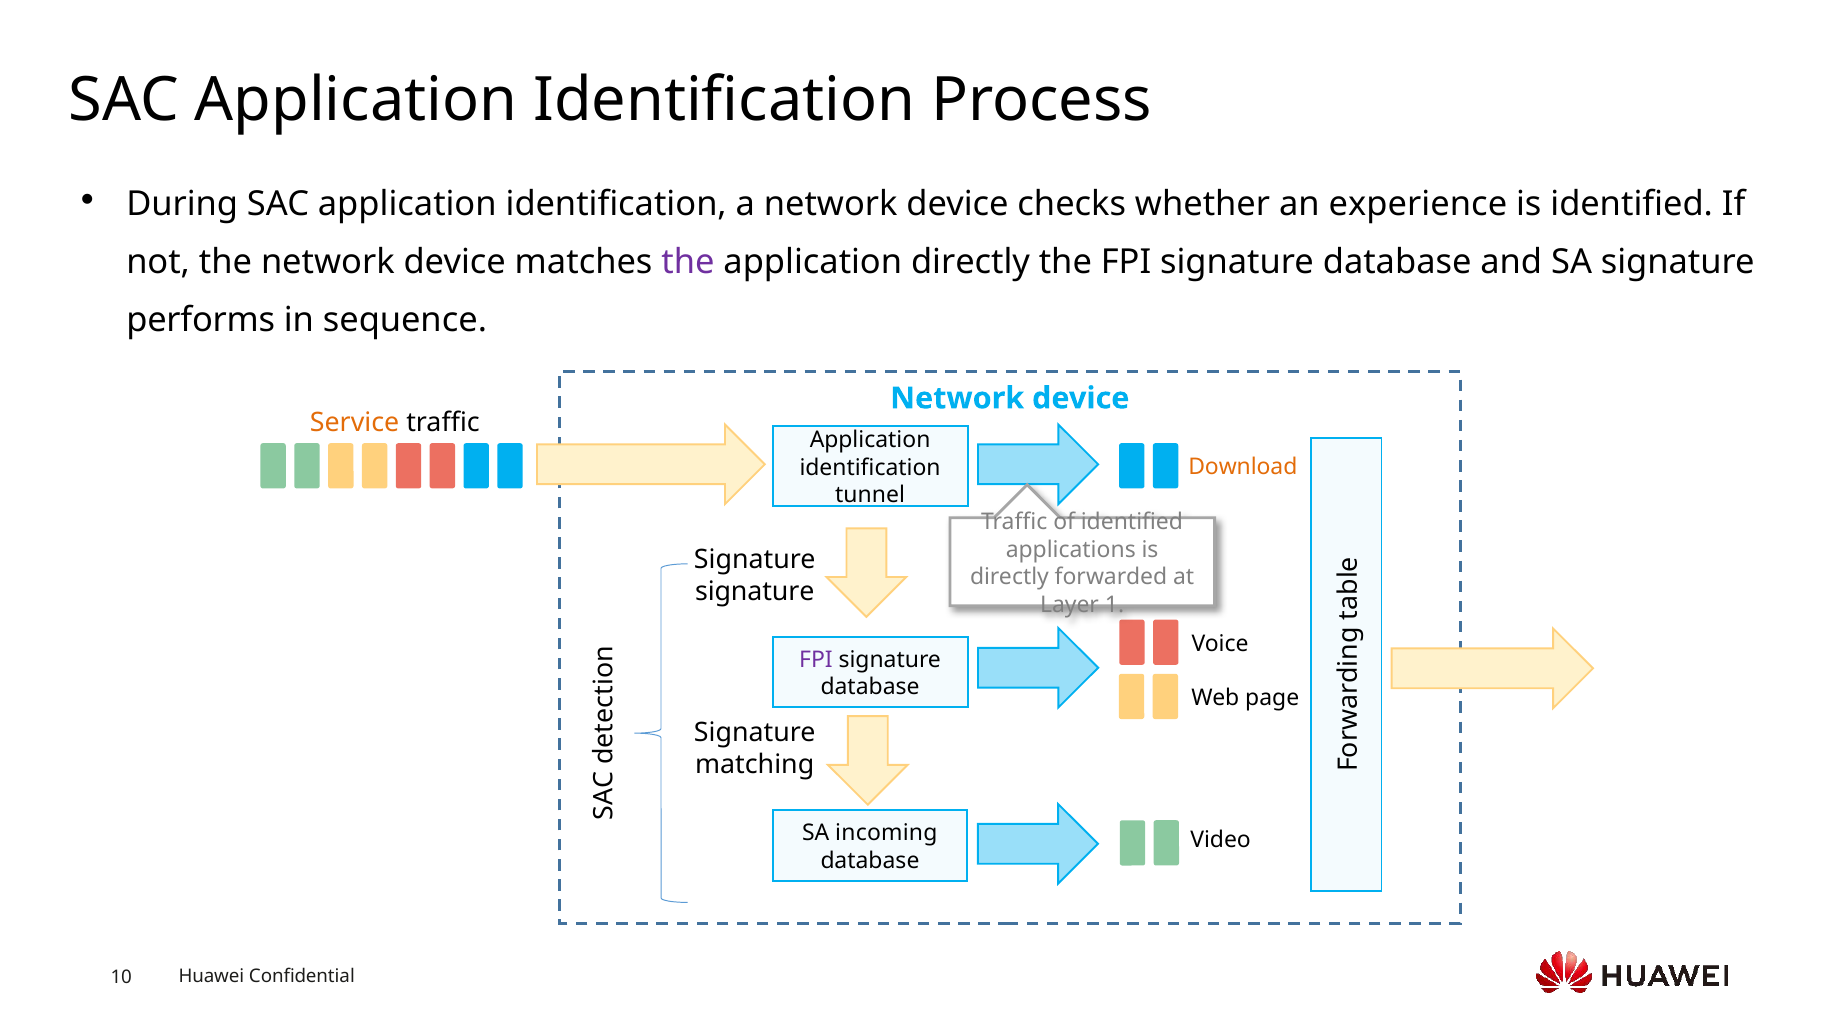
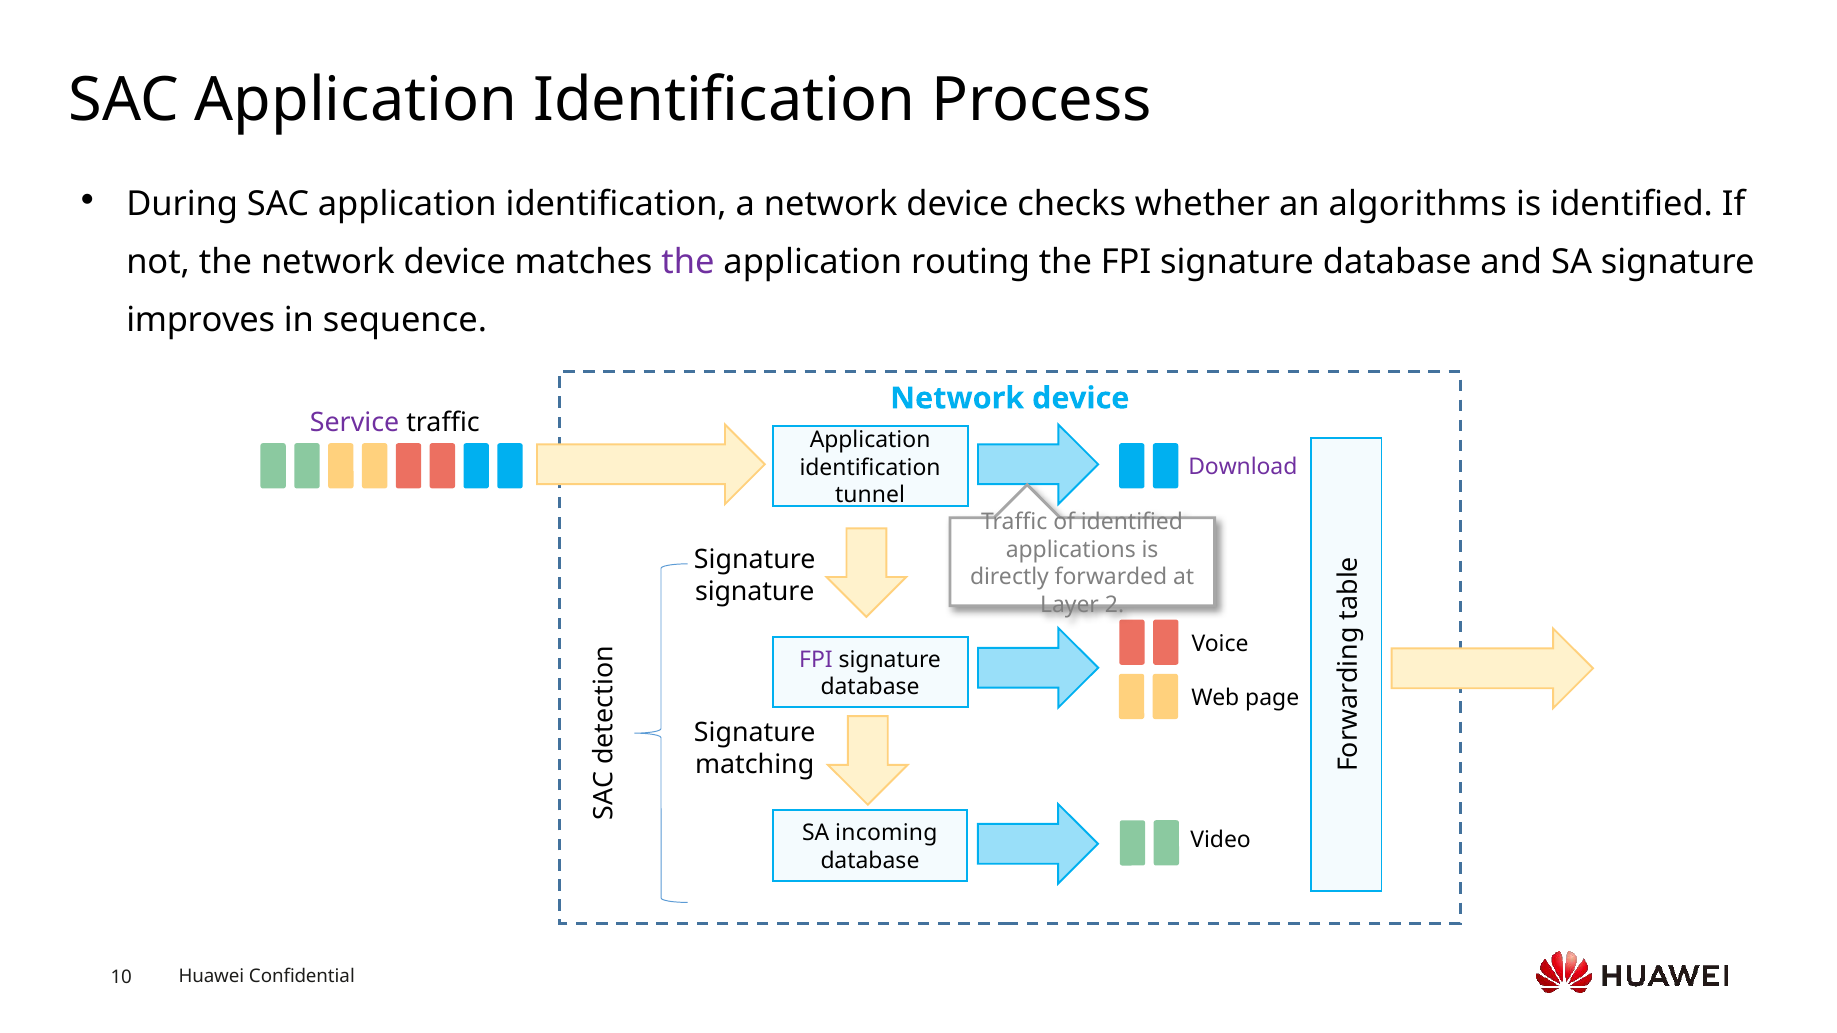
experience: experience -> algorithms
application directly: directly -> routing
performs: performs -> improves
Service colour: orange -> purple
Download colour: orange -> purple
1: 1 -> 2
